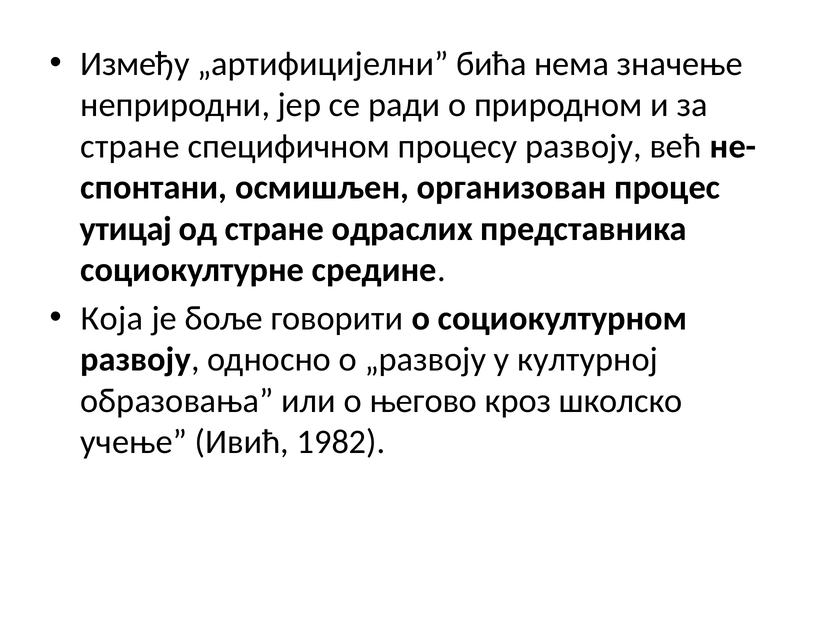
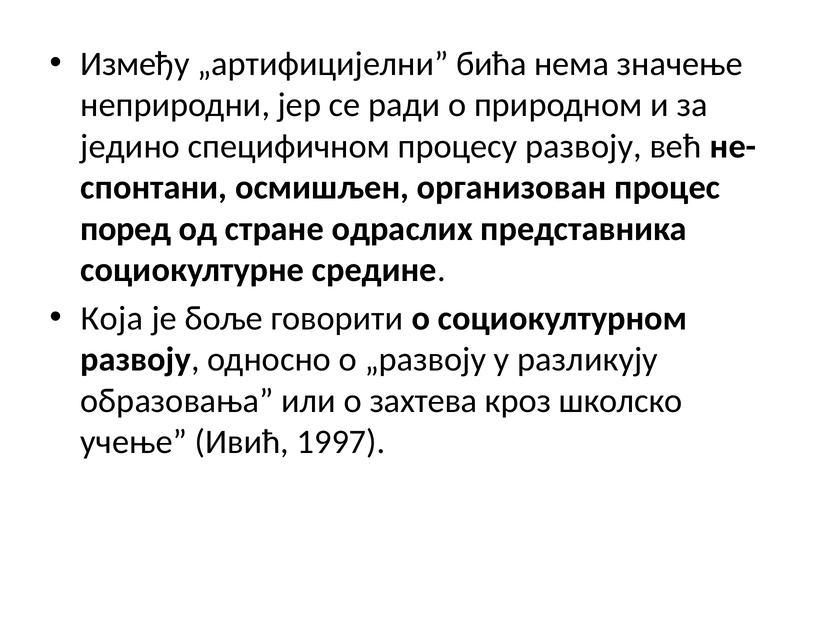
стране at (130, 146): стране -> једино
утицај: утицај -> поред
културној: културној -> разликују
његово: његово -> захтева
1982: 1982 -> 1997
